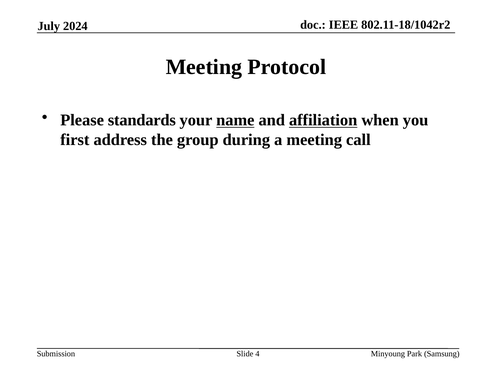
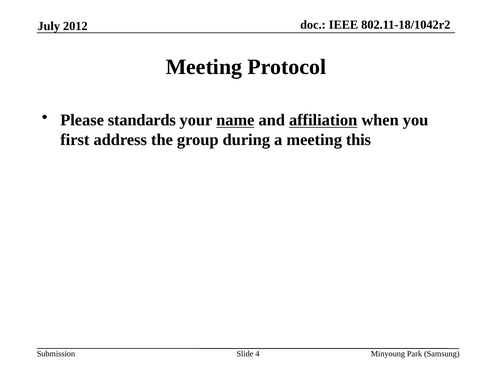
2024: 2024 -> 2012
call: call -> this
